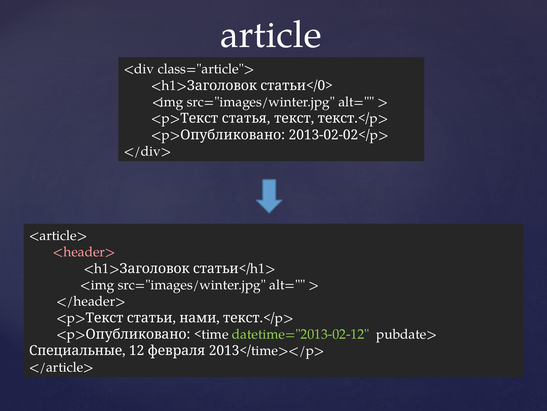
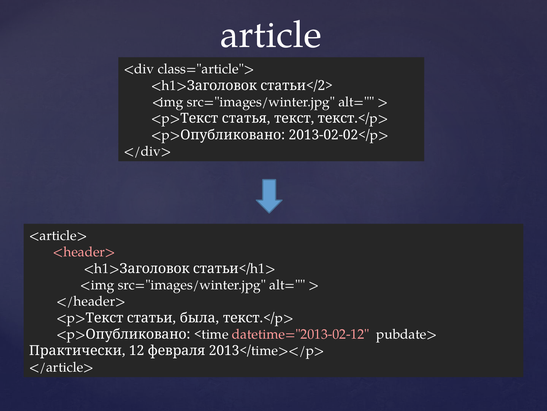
статьи</0>: статьи</0> -> статьи</2>
нами: нами -> была
datetime="2013-02-12 colour: light green -> pink
Специальные: Специальные -> Практически
